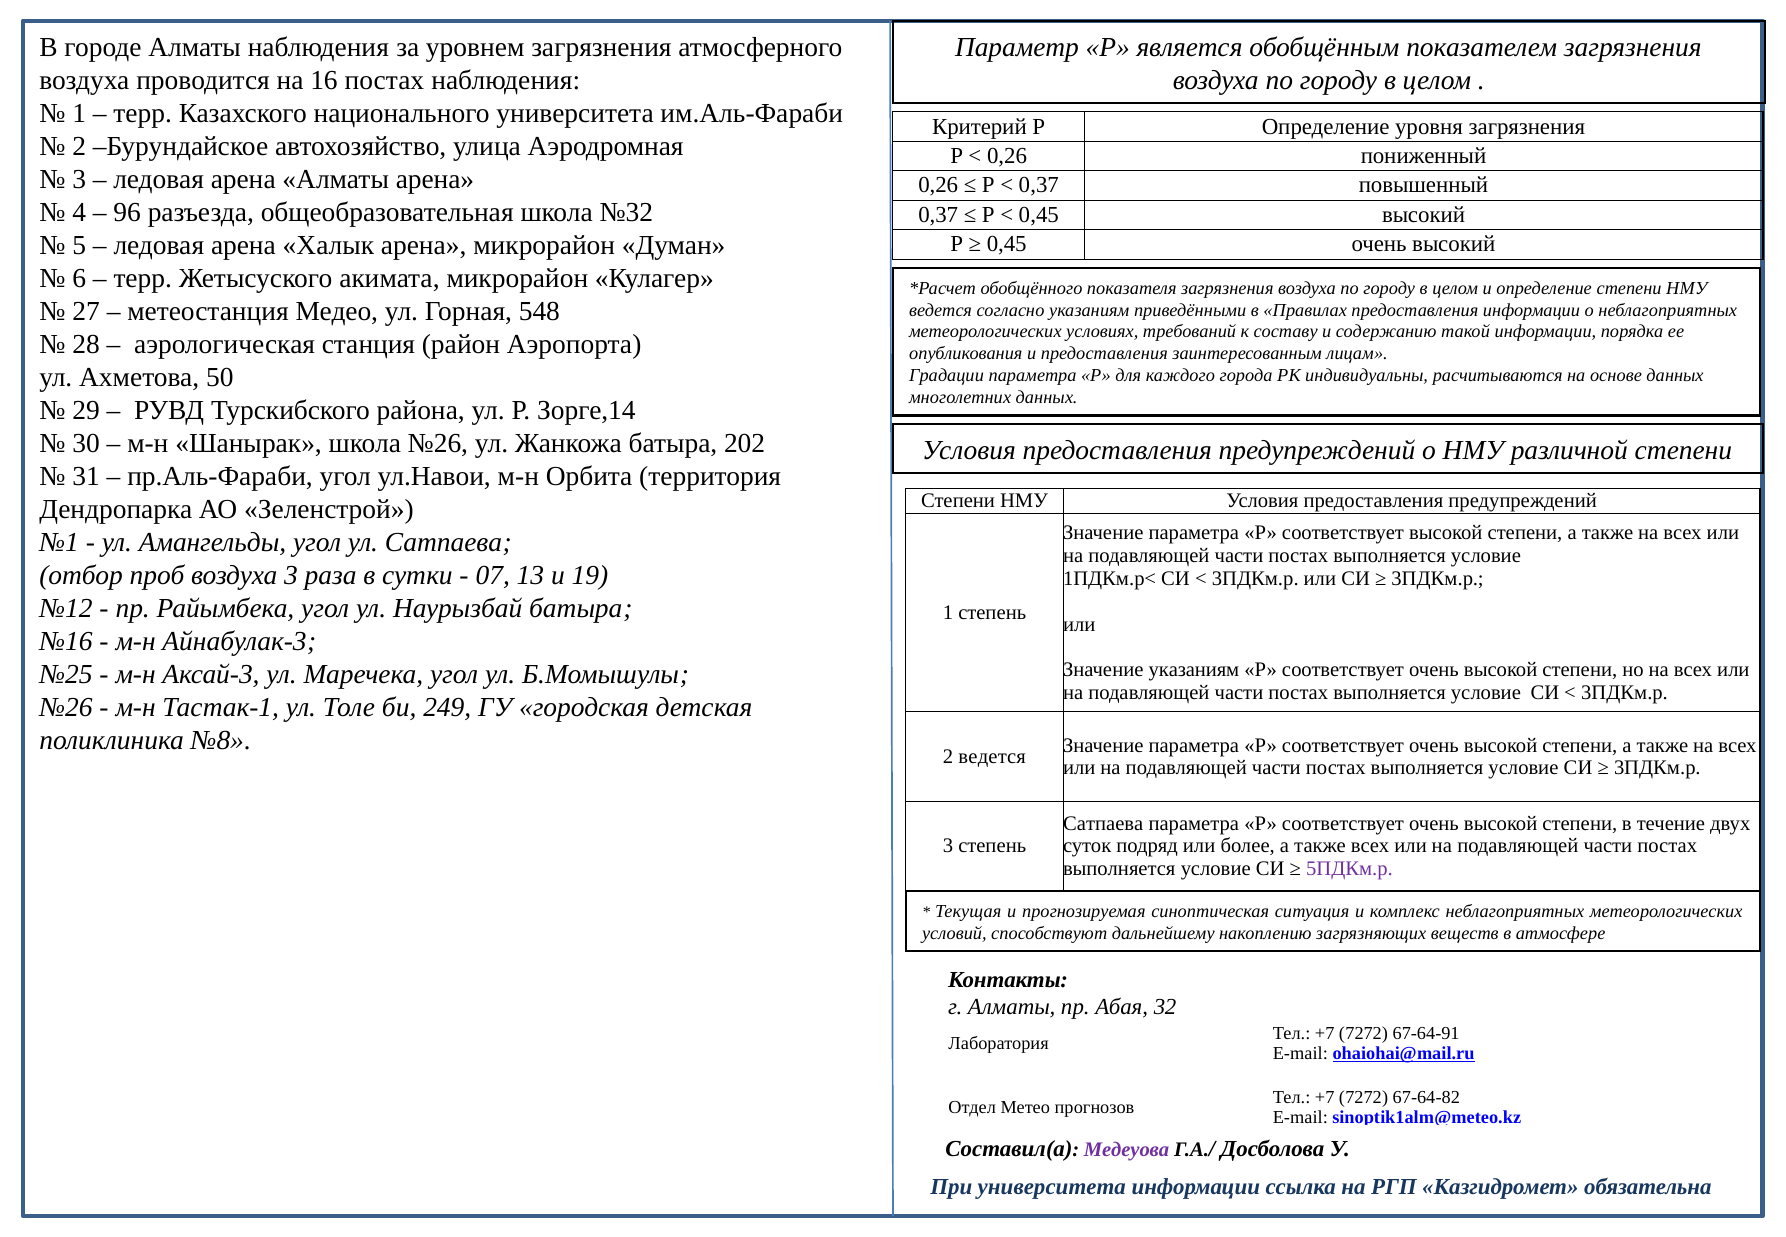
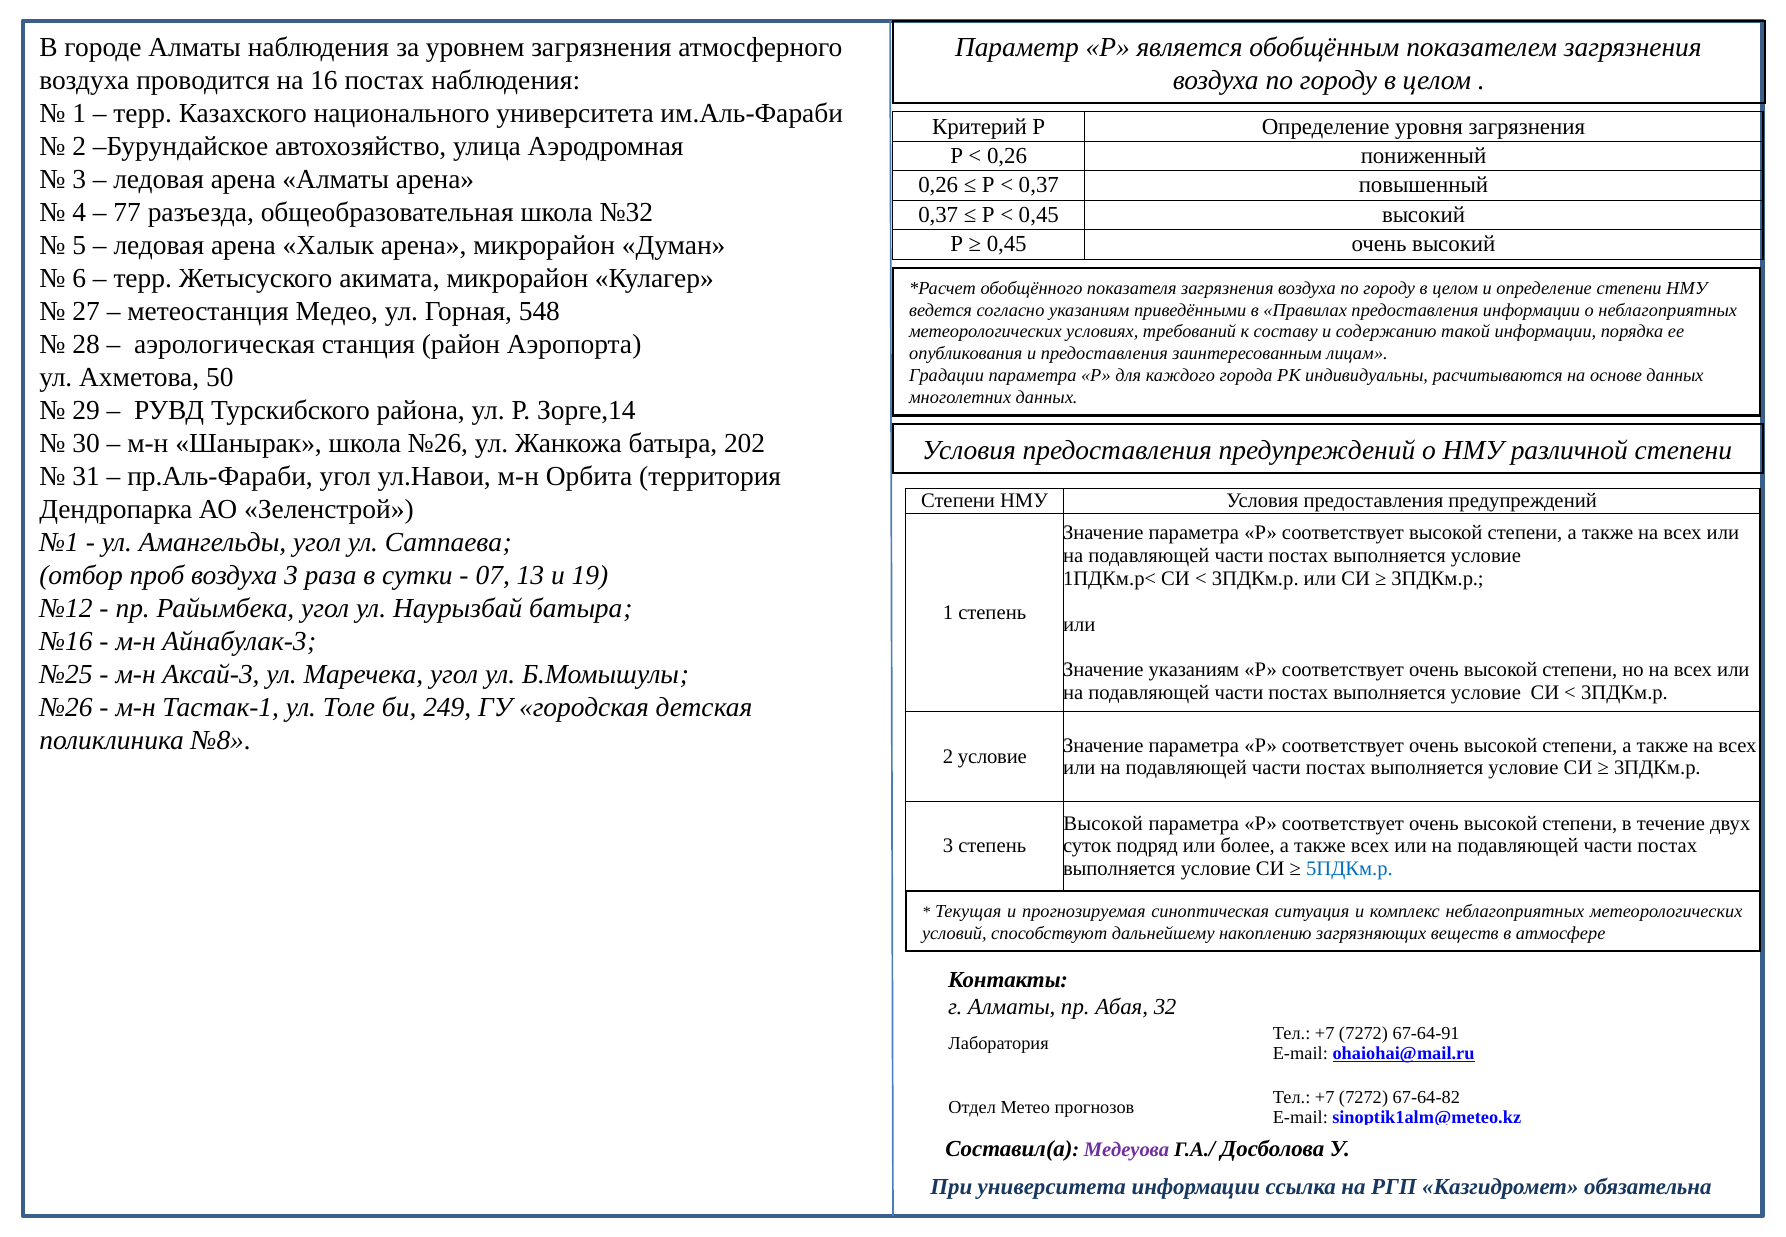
96: 96 -> 77
2 ведется: ведется -> условие
Сатпаева at (1103, 823): Сатпаева -> Высокой
5ПДКм.р colour: purple -> blue
